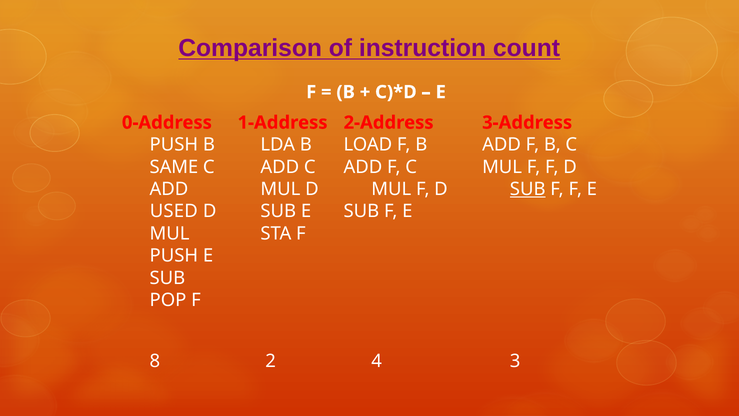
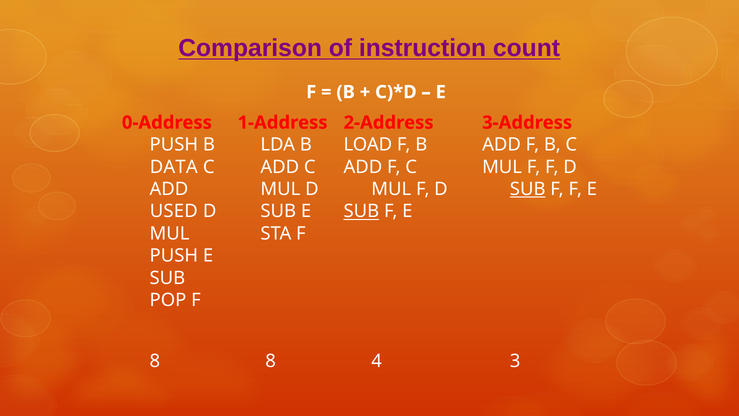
SAME: SAME -> DATA
SUB at (361, 211) underline: none -> present
8 2: 2 -> 8
